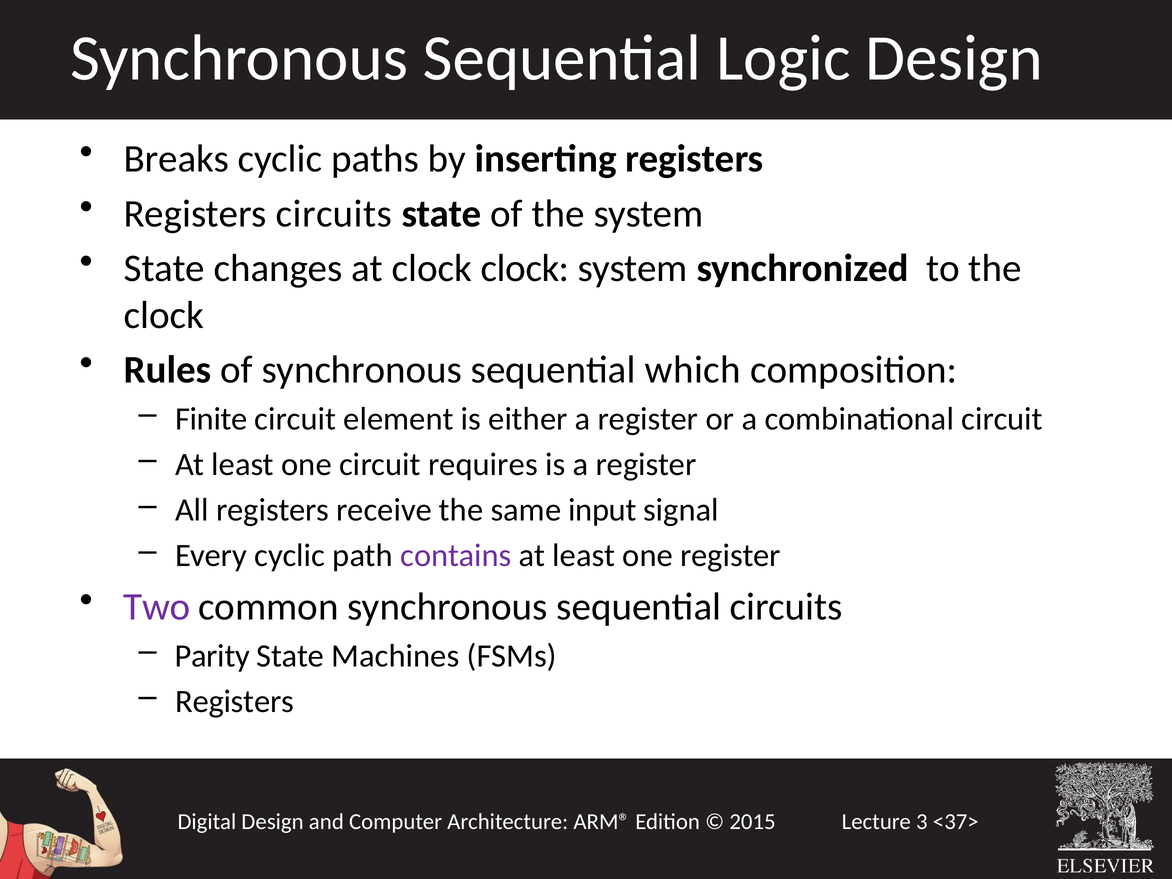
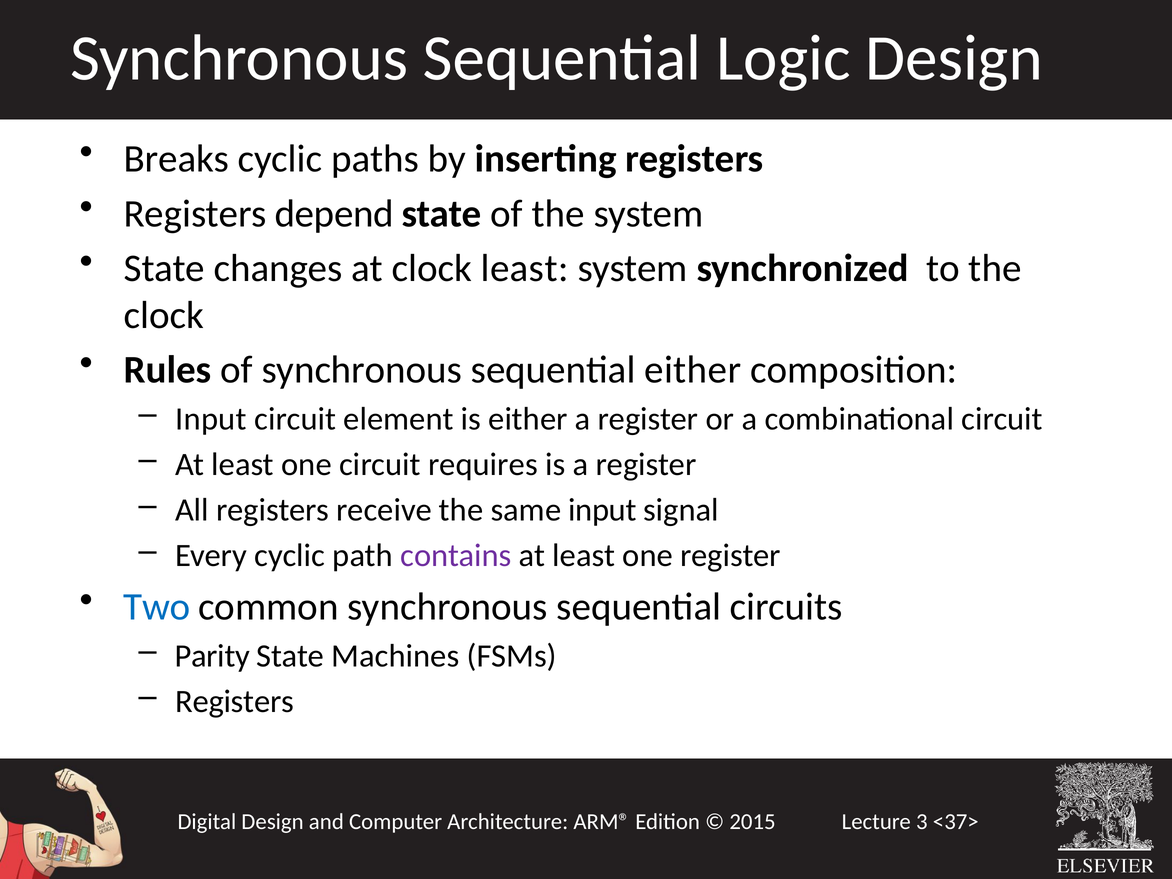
Registers circuits: circuits -> depend
clock clock: clock -> least
sequential which: which -> either
Finite at (211, 419): Finite -> Input
Two colour: purple -> blue
